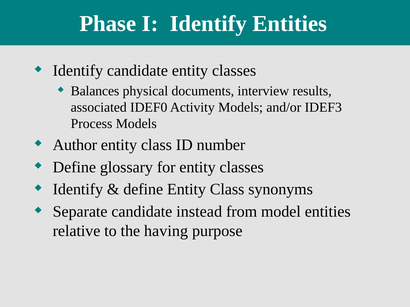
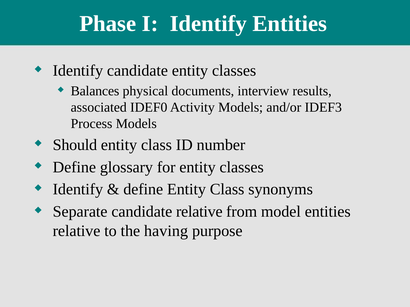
Author: Author -> Should
candidate instead: instead -> relative
